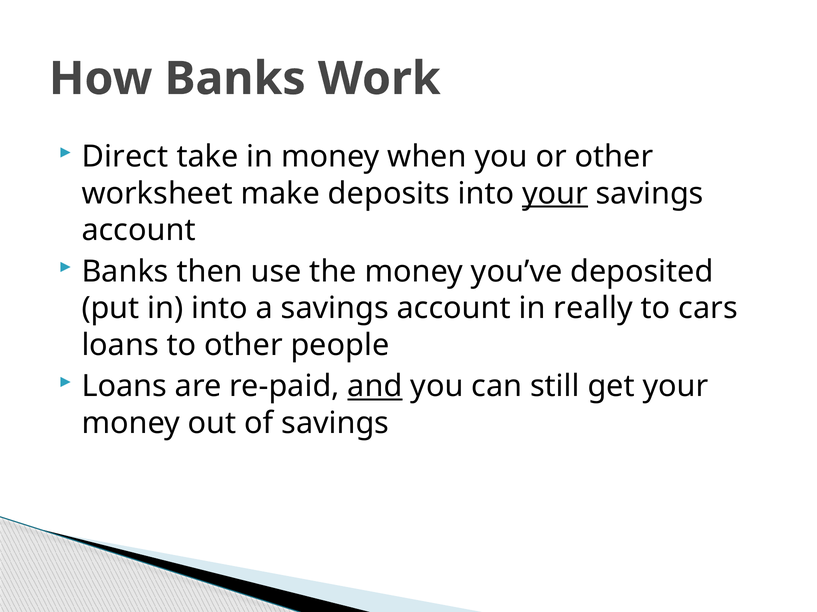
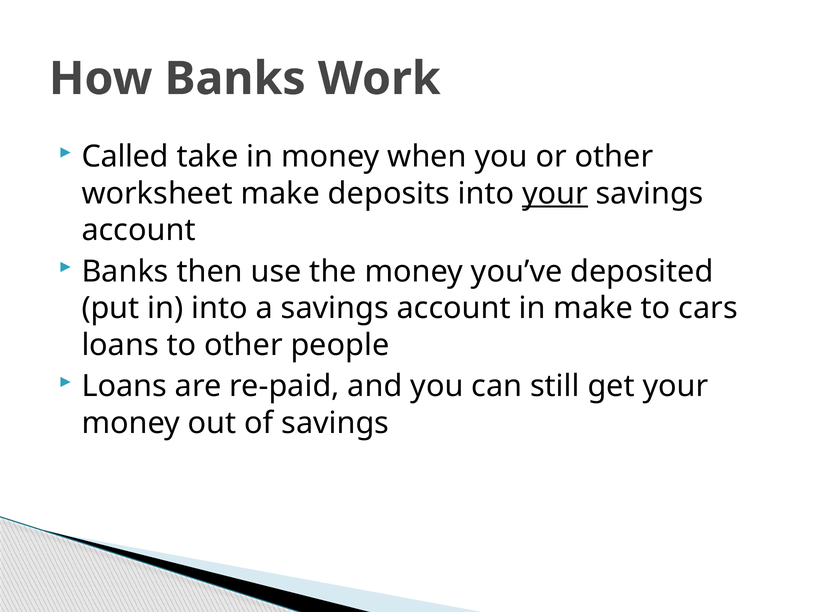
Direct: Direct -> Called
in really: really -> make
and underline: present -> none
